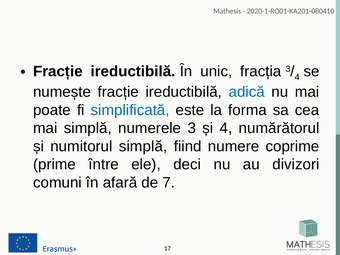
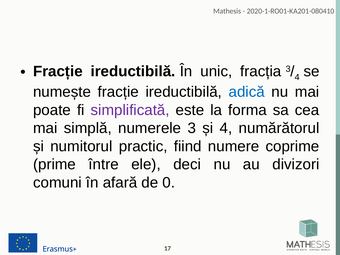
simplificată colour: blue -> purple
numitorul simplă: simplă -> practic
7: 7 -> 0
